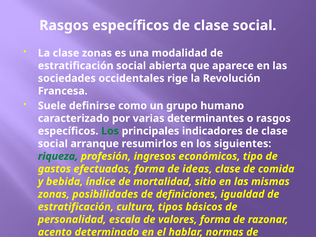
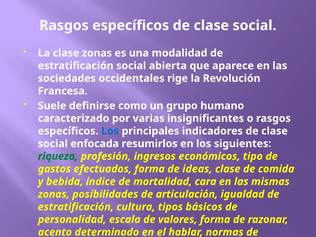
determinantes: determinantes -> insignificantes
Los at (110, 131) colour: green -> blue
arranque: arranque -> enfocada
sitio: sitio -> cara
definiciones: definiciones -> articulación
